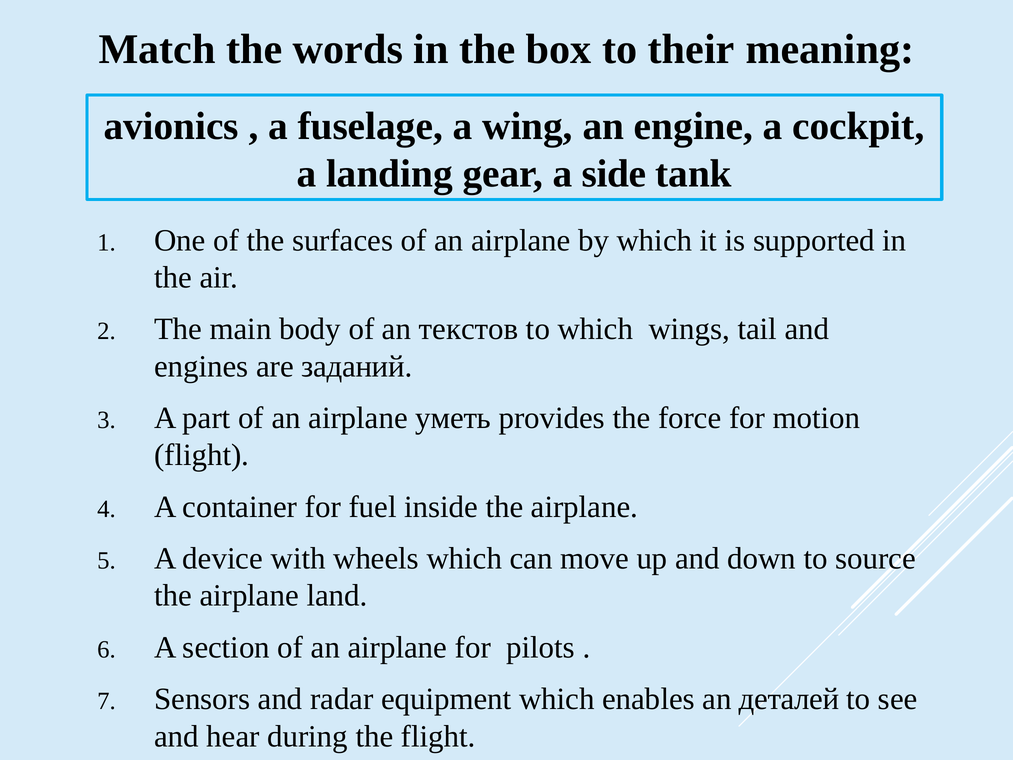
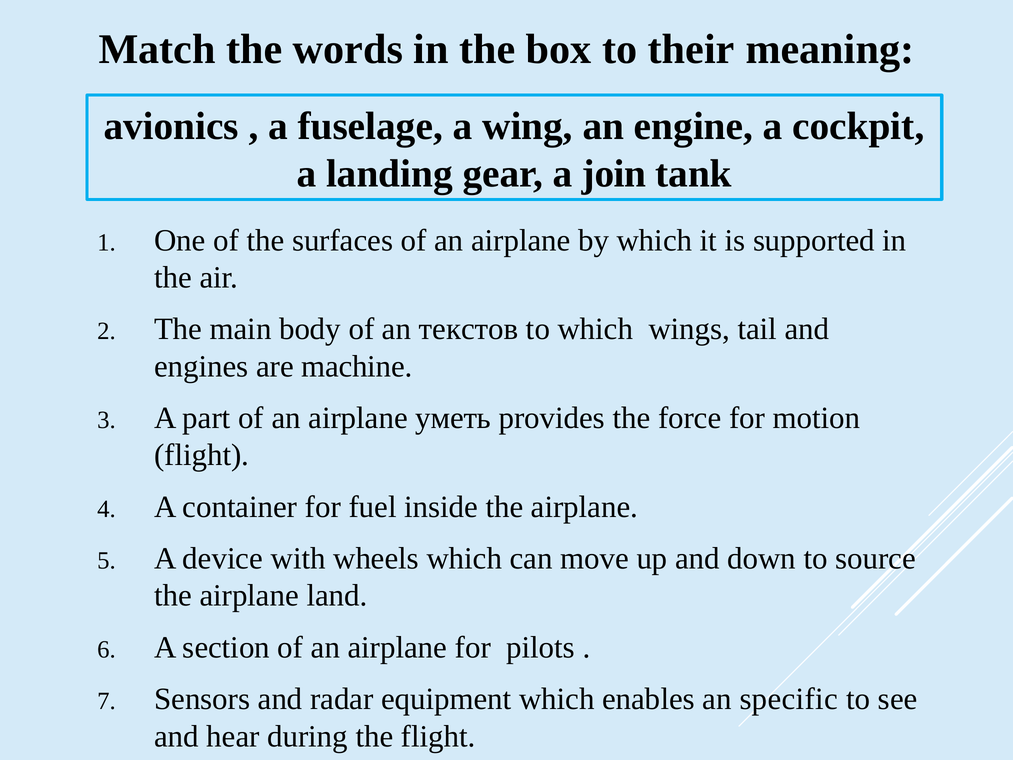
side: side -> join
заданий: заданий -> machine
деталей: деталей -> specific
